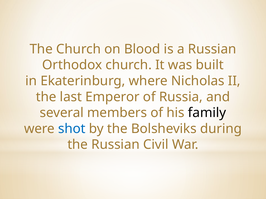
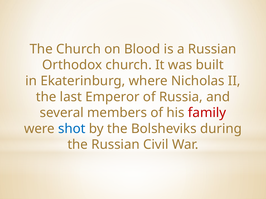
family colour: black -> red
